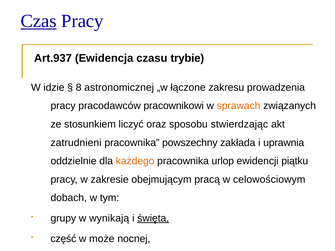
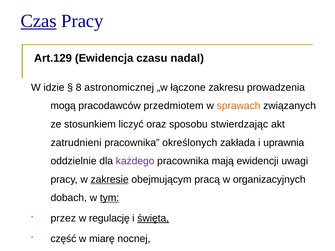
Art.937: Art.937 -> Art.129
trybie: trybie -> nadal
pracy at (63, 106): pracy -> mogą
pracownikowi: pracownikowi -> przedmiotem
powszechny: powszechny -> określonych
każdego colour: orange -> purple
urlop: urlop -> mają
piątku: piątku -> uwagi
zakresie underline: none -> present
celowościowym: celowościowym -> organizacyjnych
tym underline: none -> present
grupy: grupy -> przez
wynikają: wynikają -> regulację
może: może -> miarę
